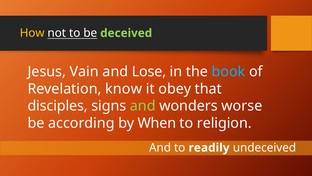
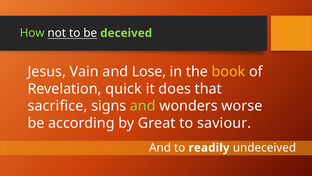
How colour: yellow -> light green
book colour: light blue -> yellow
know: know -> quick
obey: obey -> does
disciples: disciples -> sacrifice
When: When -> Great
religion: religion -> saviour
